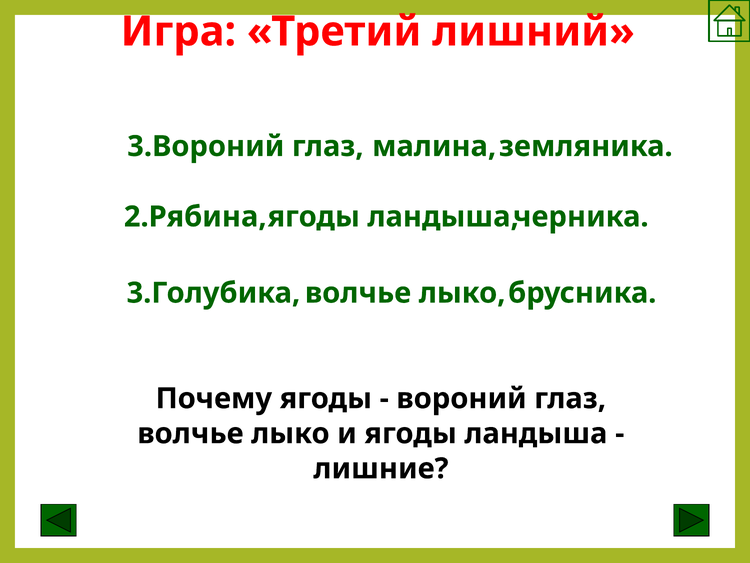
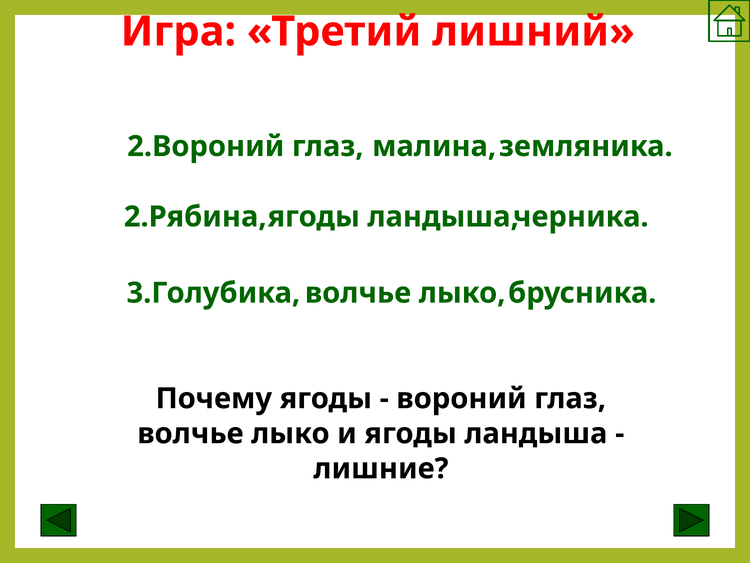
3.Вороний: 3.Вороний -> 2.Вороний
